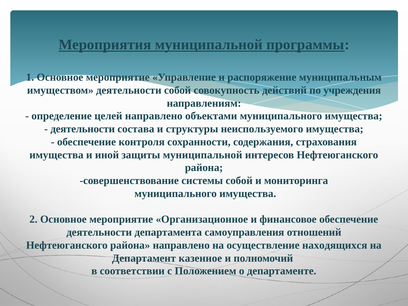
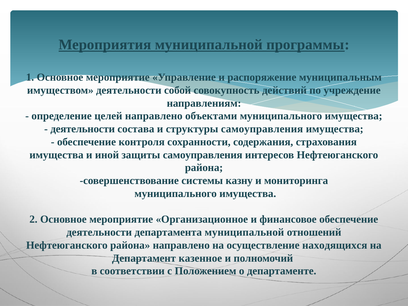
учреждения: учреждения -> учреждение
структуры неиспользуемого: неиспользуемого -> самоуправления
защиты муниципальной: муниципальной -> самоуправления
системы собой: собой -> казну
департамента самоуправления: самоуправления -> муниципальной
